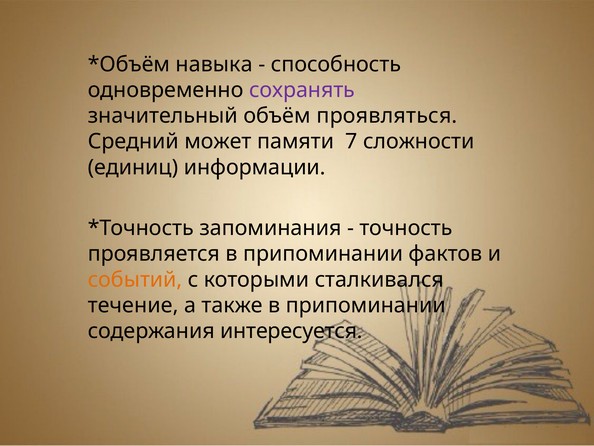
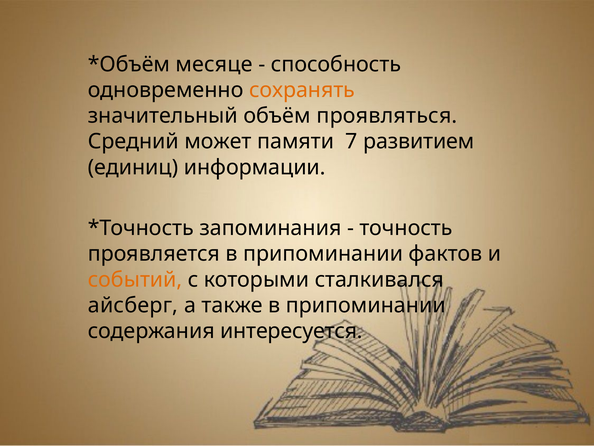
навыка: навыка -> месяце
сохранять colour: purple -> orange
сложности: сложности -> развитием
течение: течение -> айсберг
